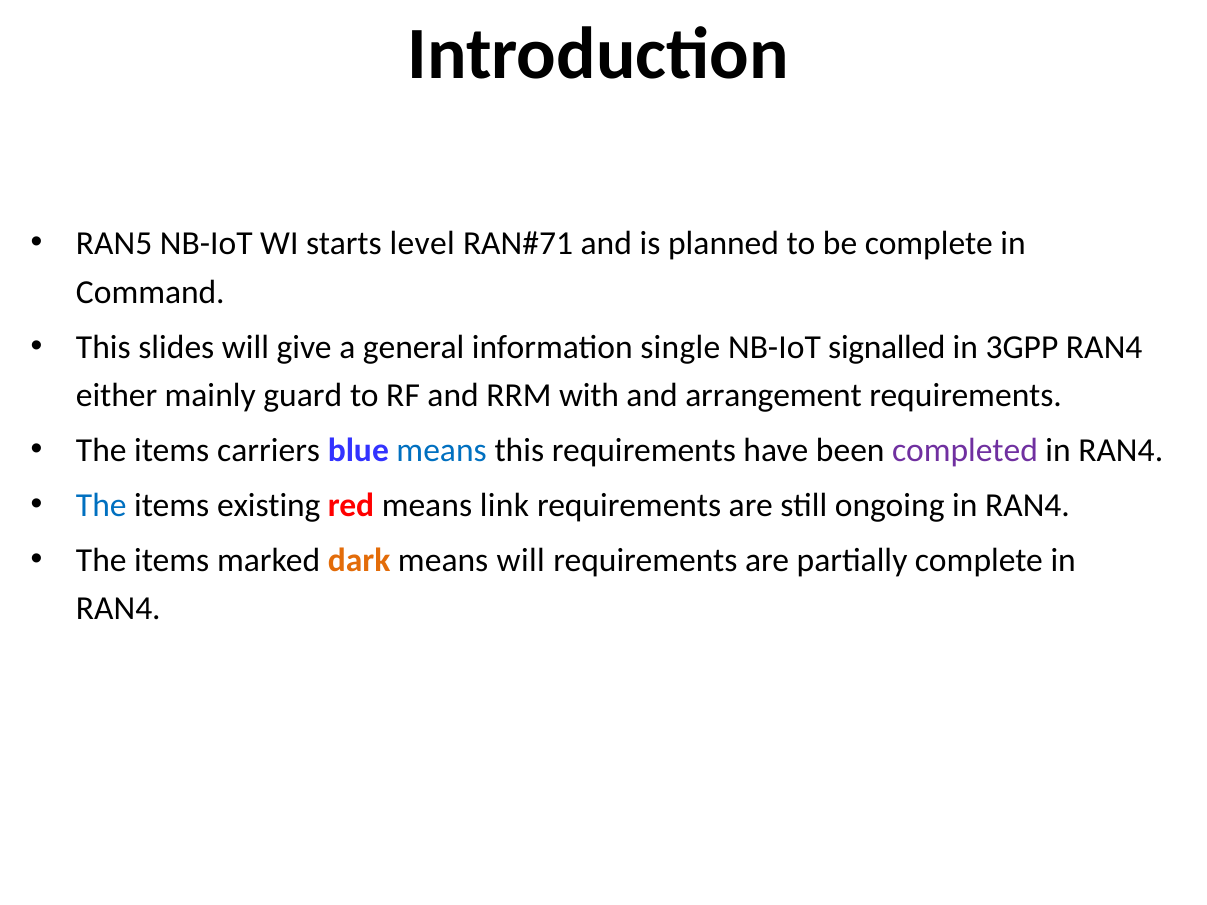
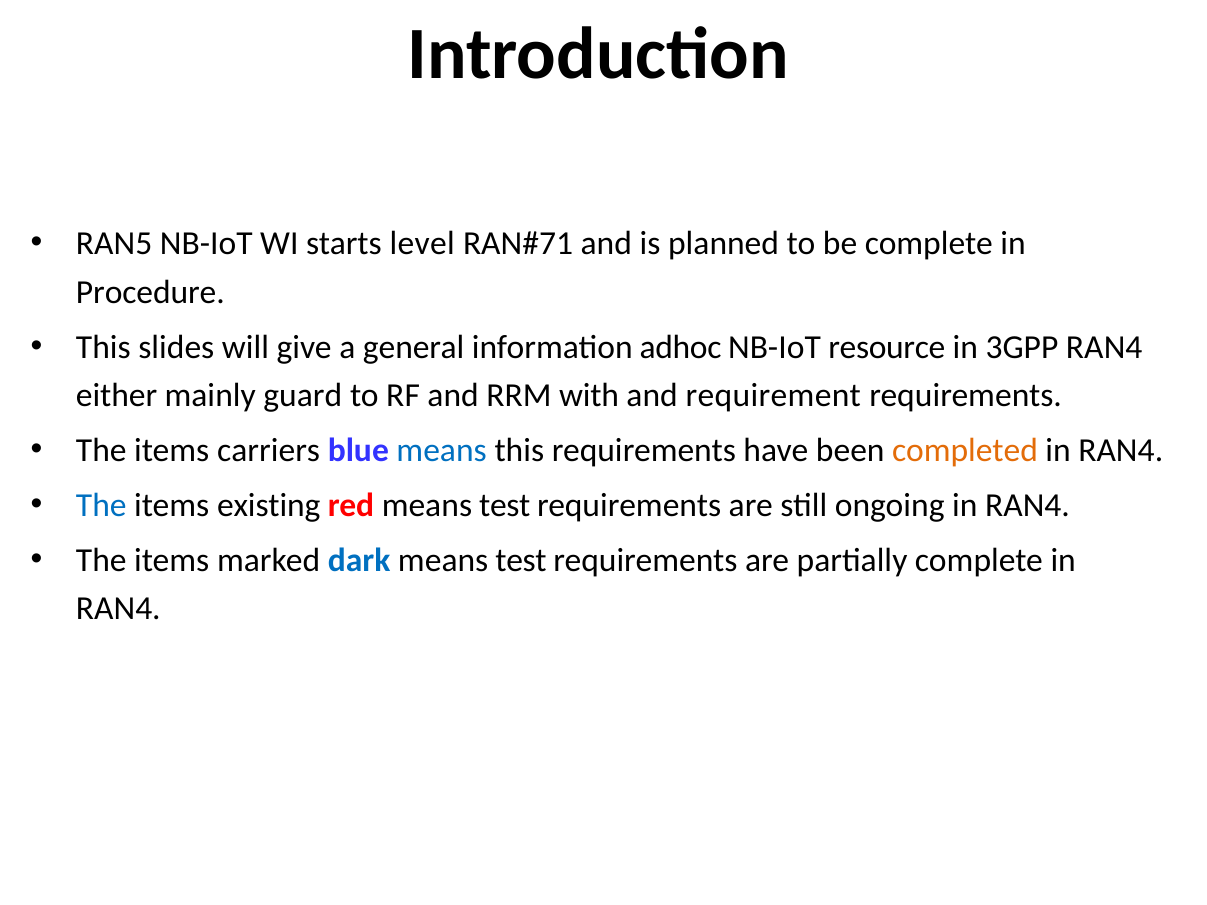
Command: Command -> Procedure
single: single -> adhoc
signalled: signalled -> resource
arrangement: arrangement -> requirement
completed colour: purple -> orange
red means link: link -> test
dark colour: orange -> blue
will at (521, 560): will -> test
